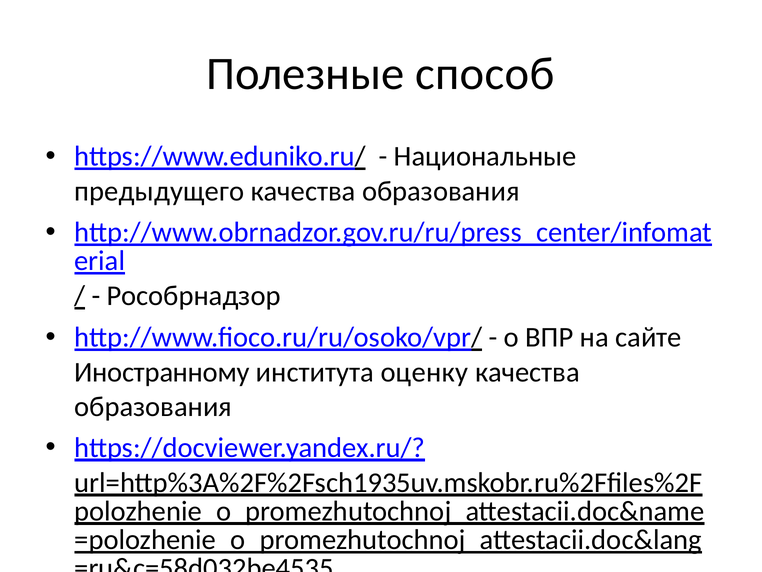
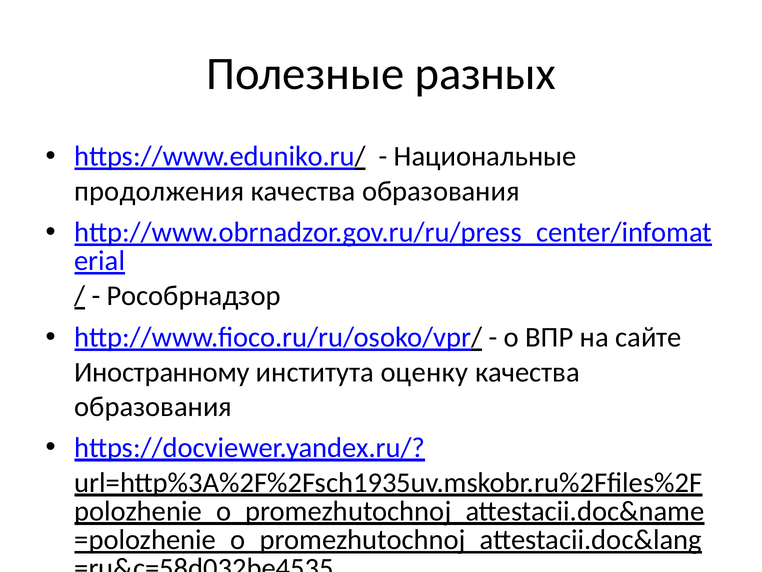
способ: способ -> разных
предыдущего: предыдущего -> продолжения
